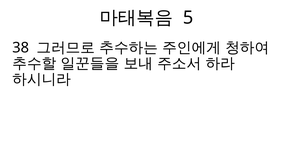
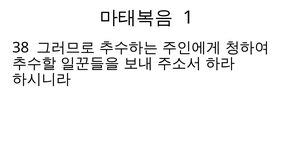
5: 5 -> 1
